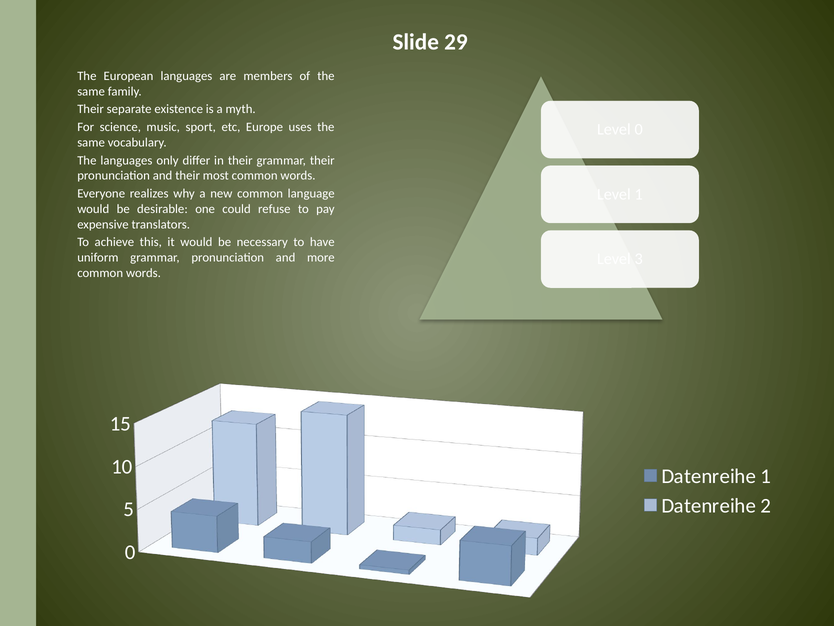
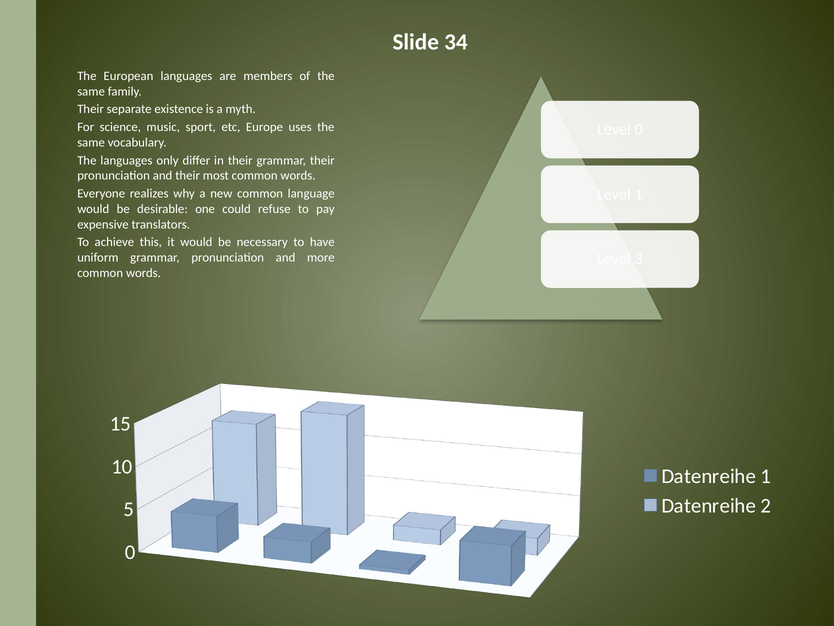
29: 29 -> 34
